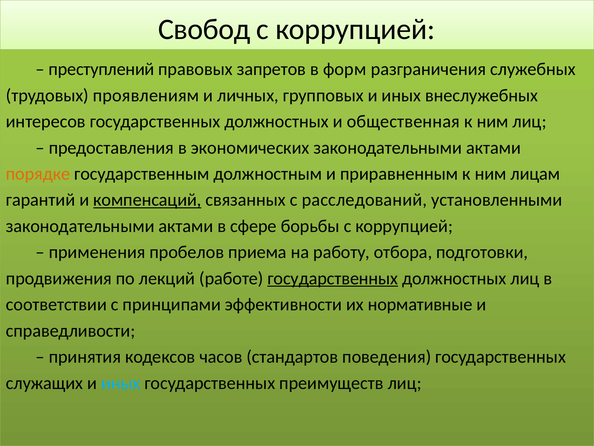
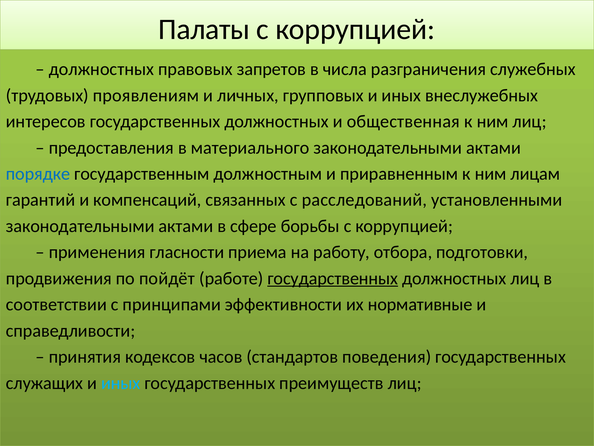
Свобод: Свобод -> Палаты
преступлений at (102, 69): преступлений -> должностных
форм: форм -> числа
экономических: экономических -> материального
порядке colour: orange -> blue
компенсаций underline: present -> none
пробелов: пробелов -> гласности
лекций: лекций -> пойдёт
